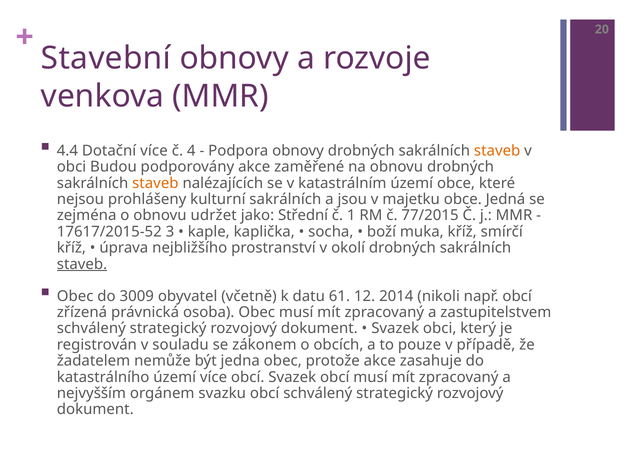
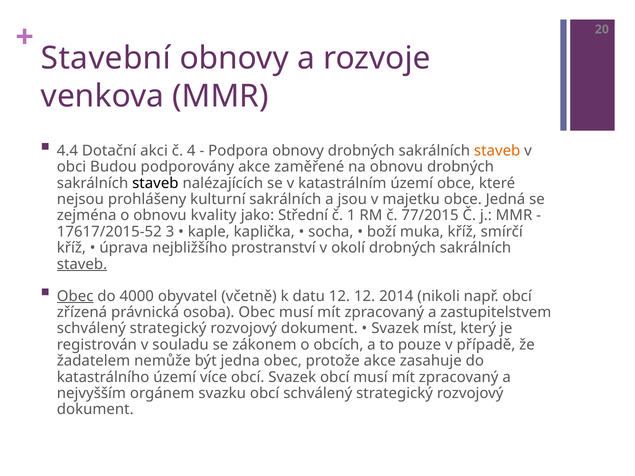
Dotační více: více -> akci
staveb at (155, 183) colour: orange -> black
udržet: udržet -> kvality
Obec at (75, 296) underline: none -> present
3009: 3009 -> 4000
datu 61: 61 -> 12
Svazek obci: obci -> míst
